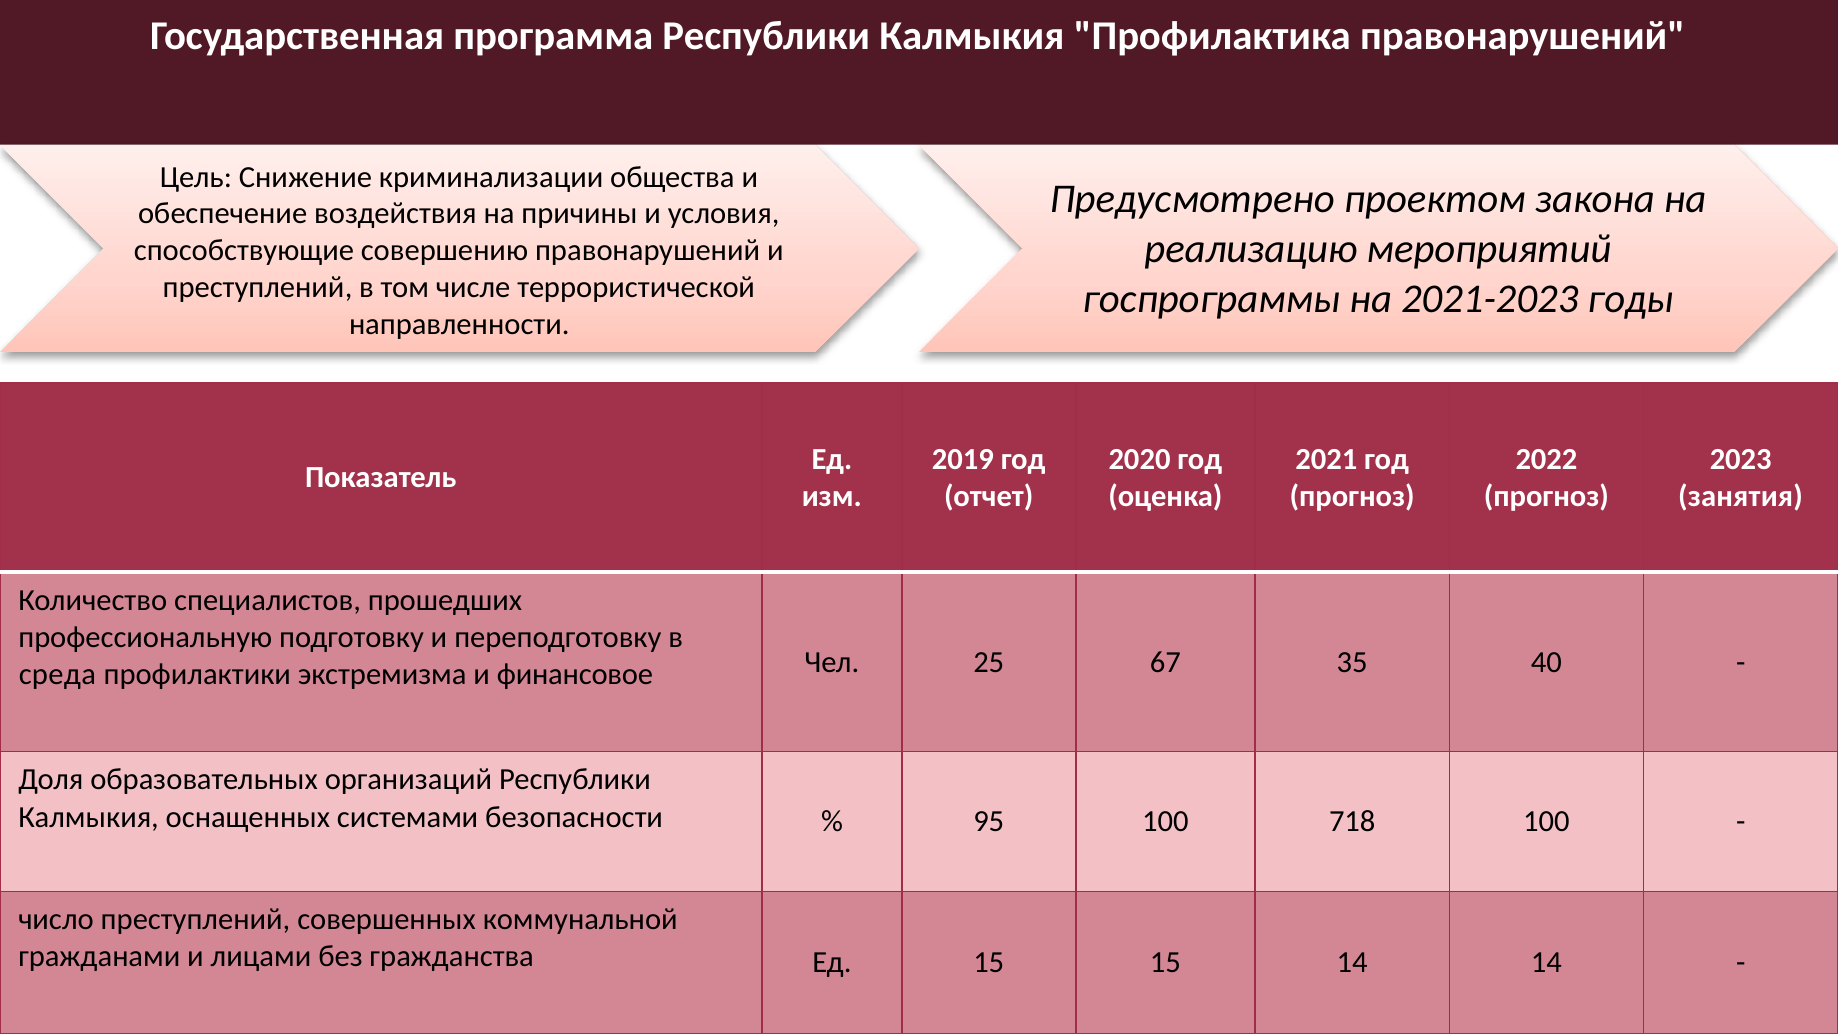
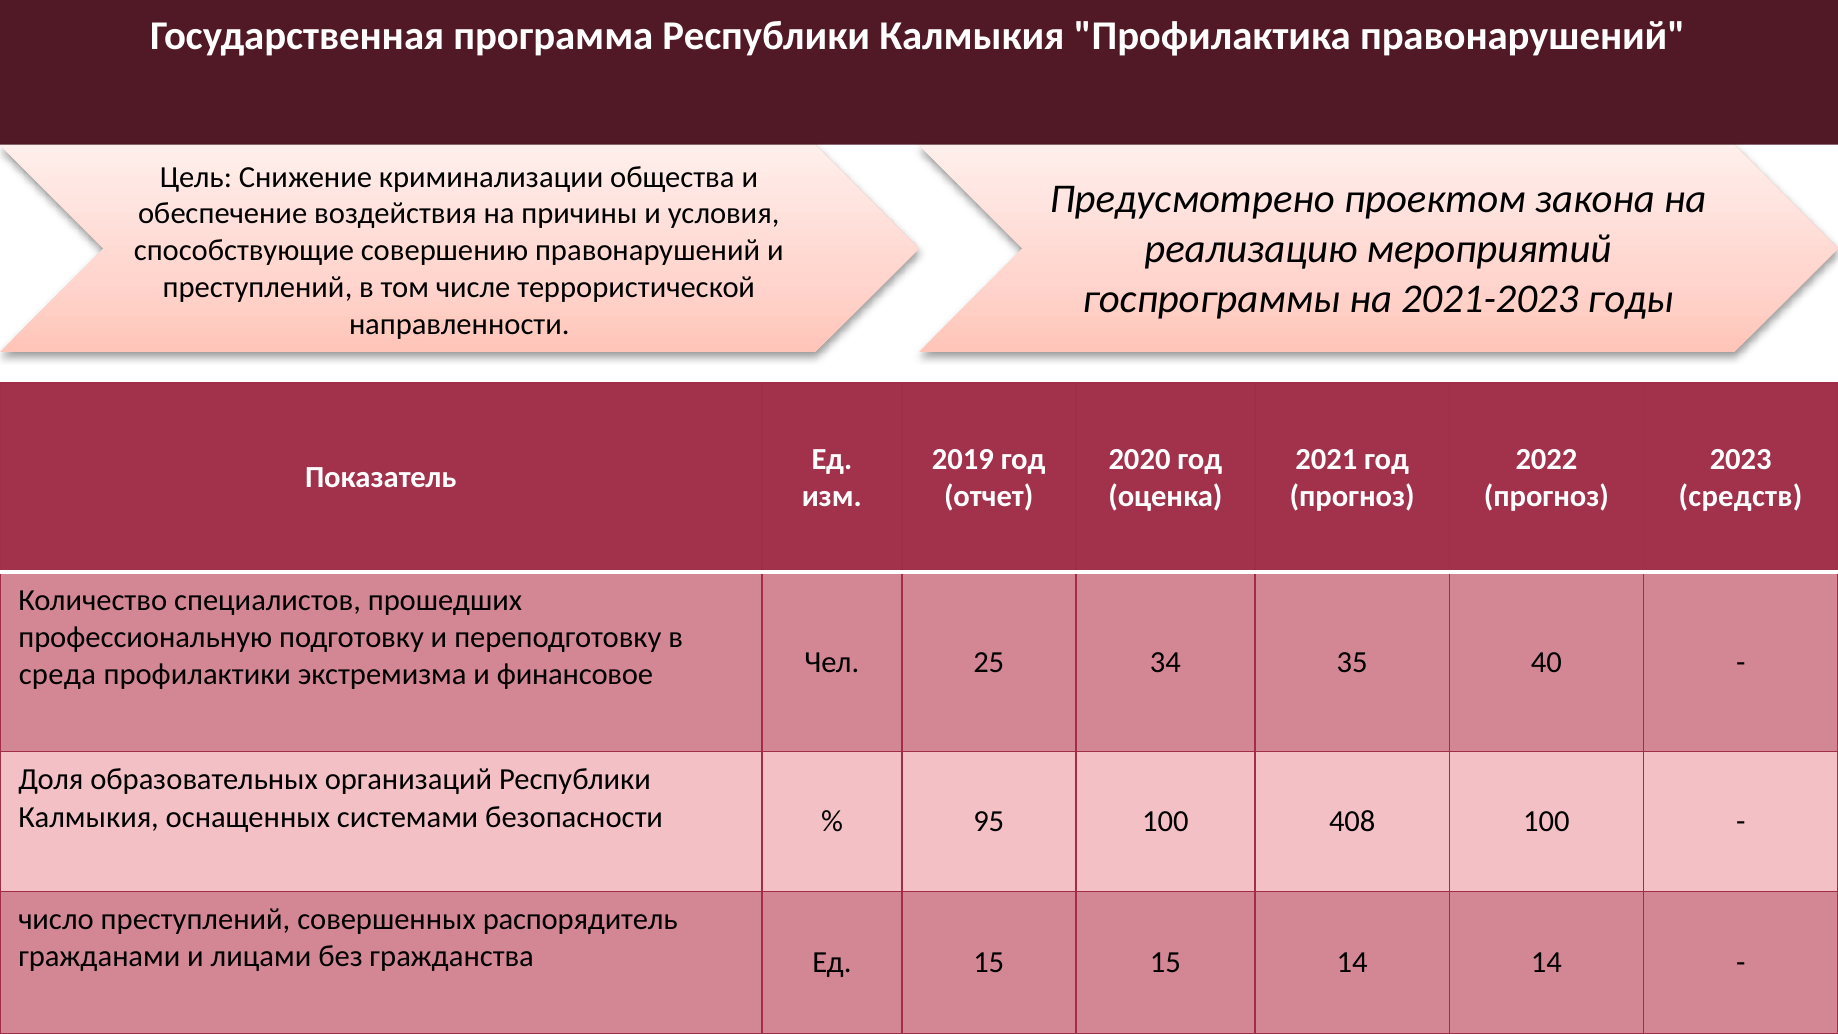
занятия: занятия -> средств
67: 67 -> 34
718: 718 -> 408
коммунальной: коммунальной -> распорядитель
